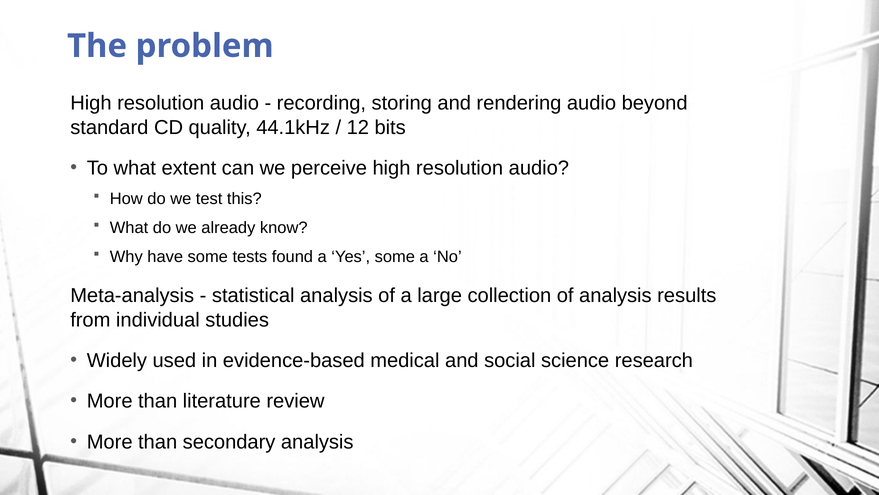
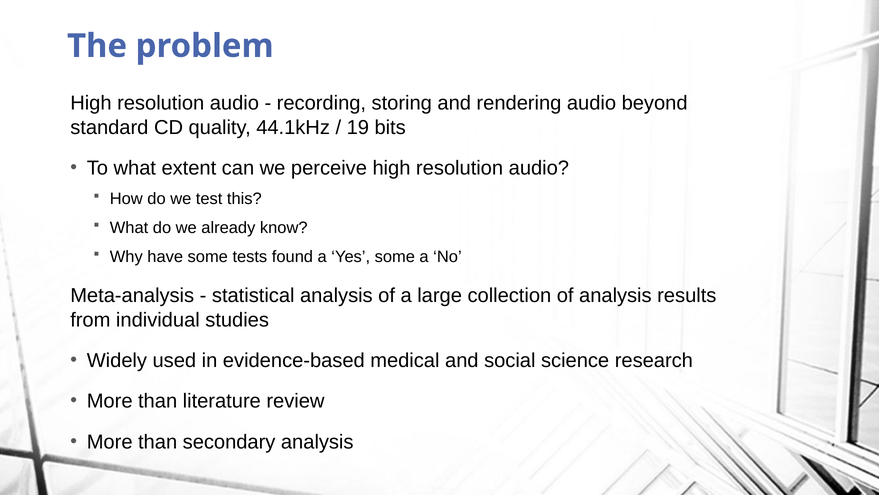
12: 12 -> 19
